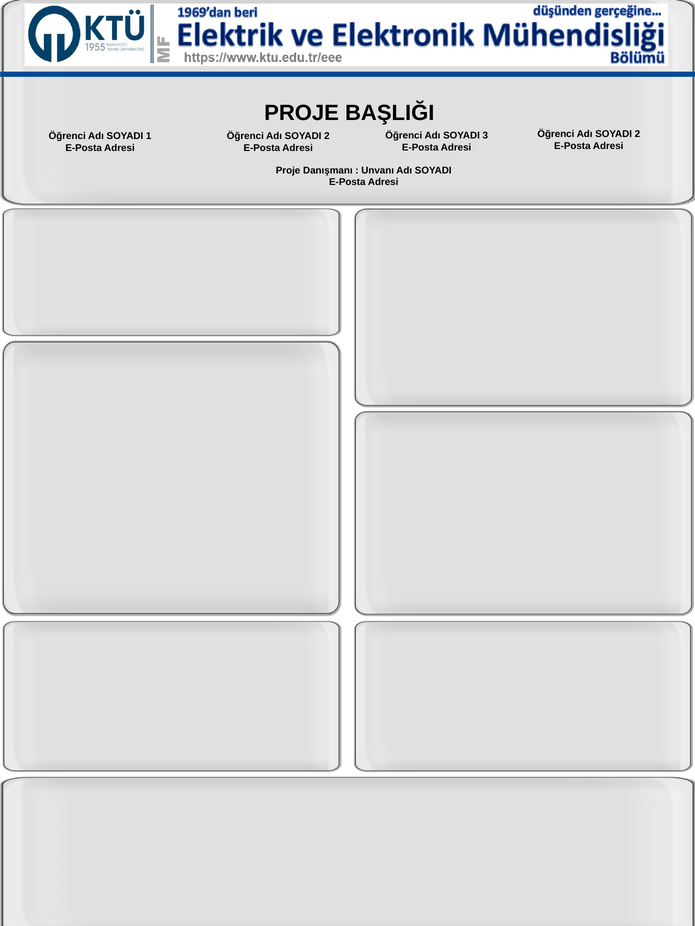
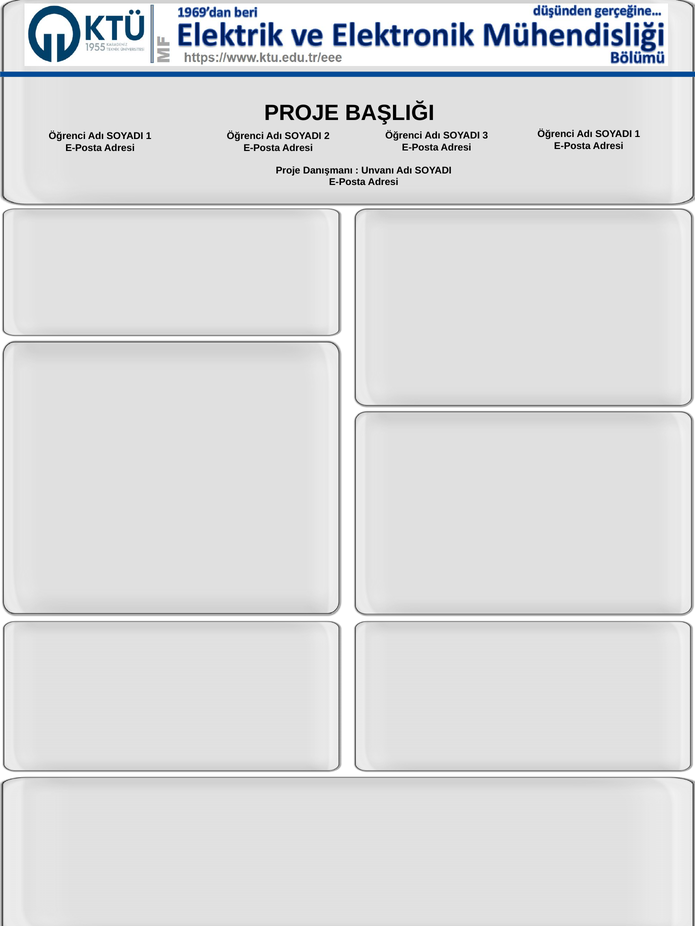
2 at (637, 134): 2 -> 1
